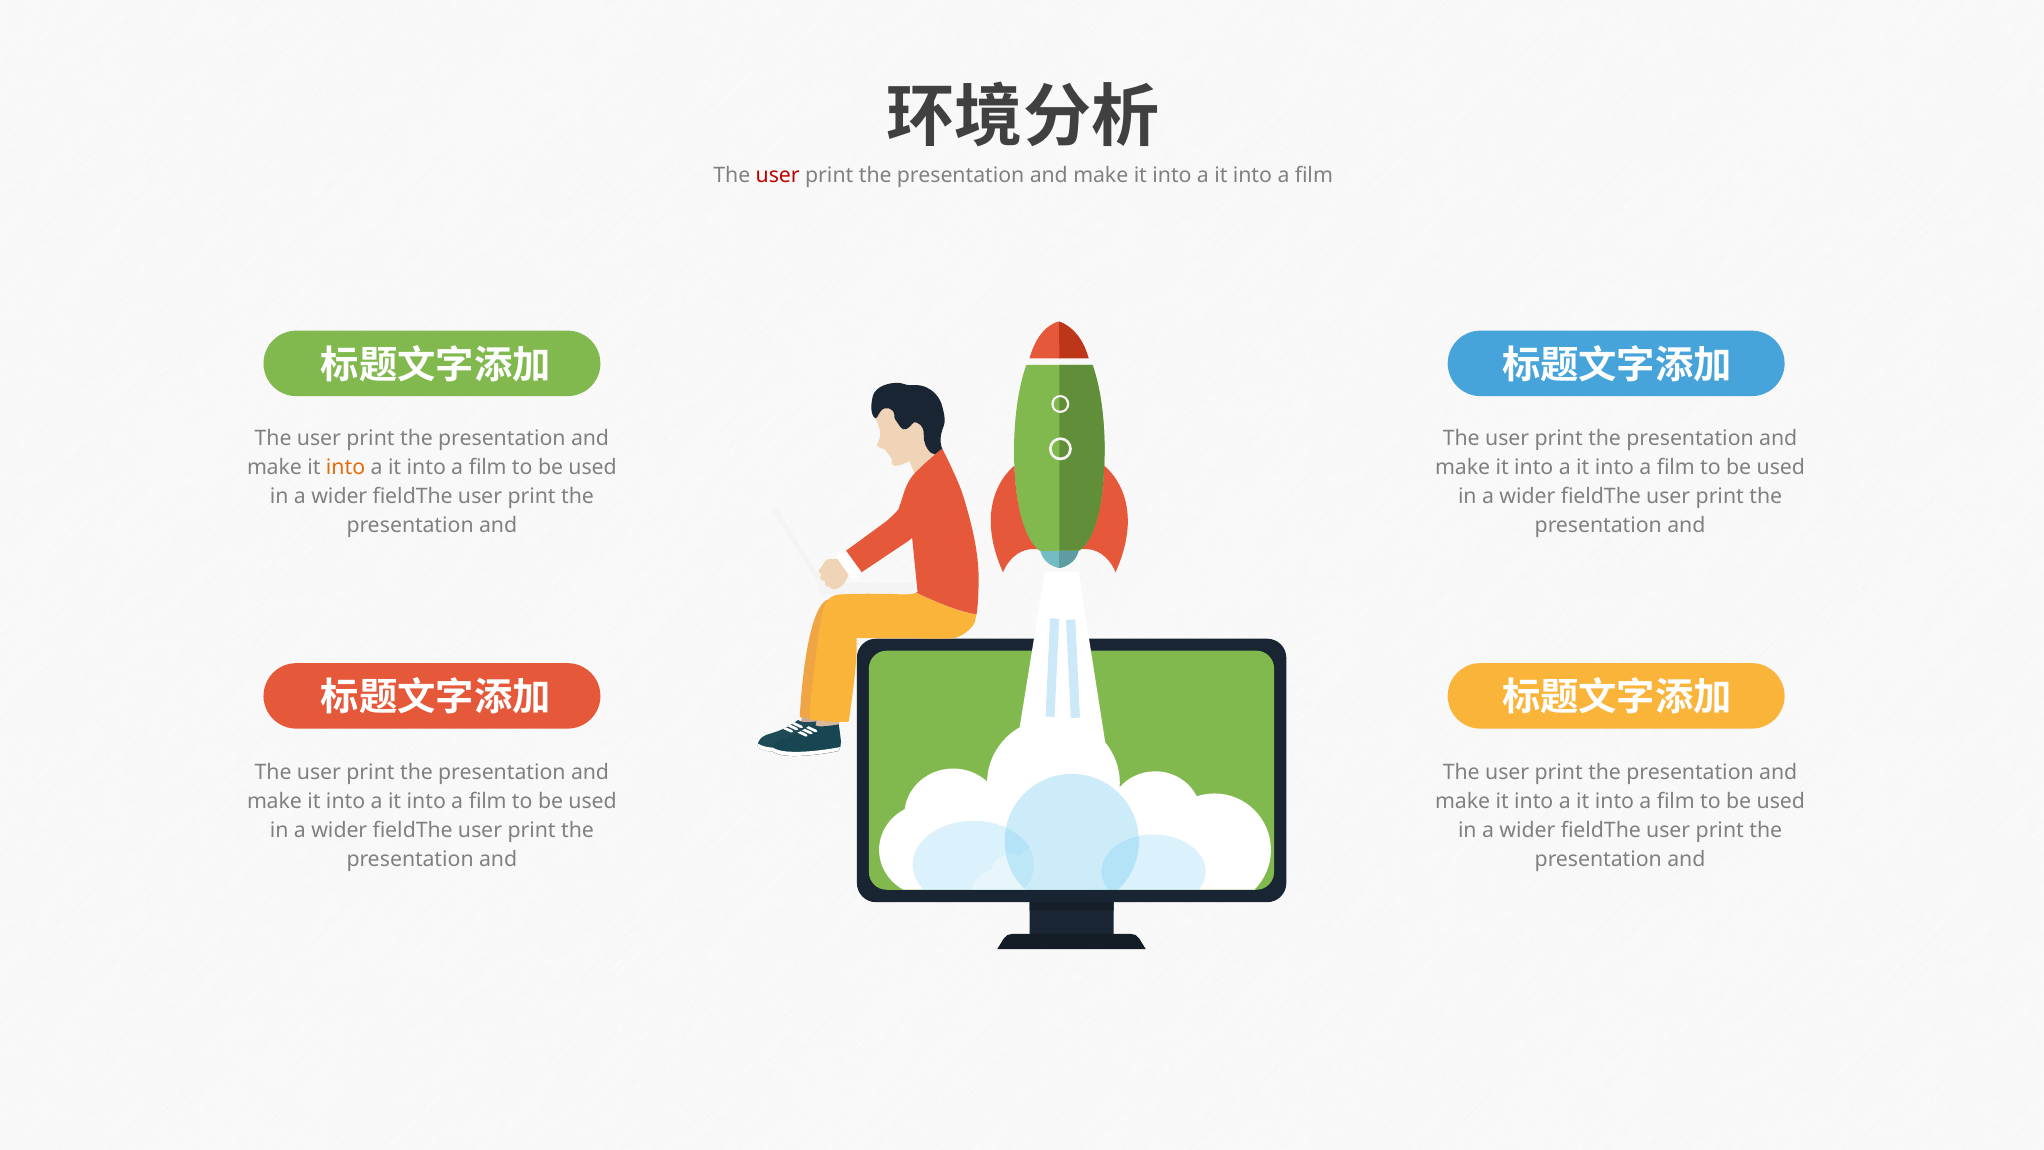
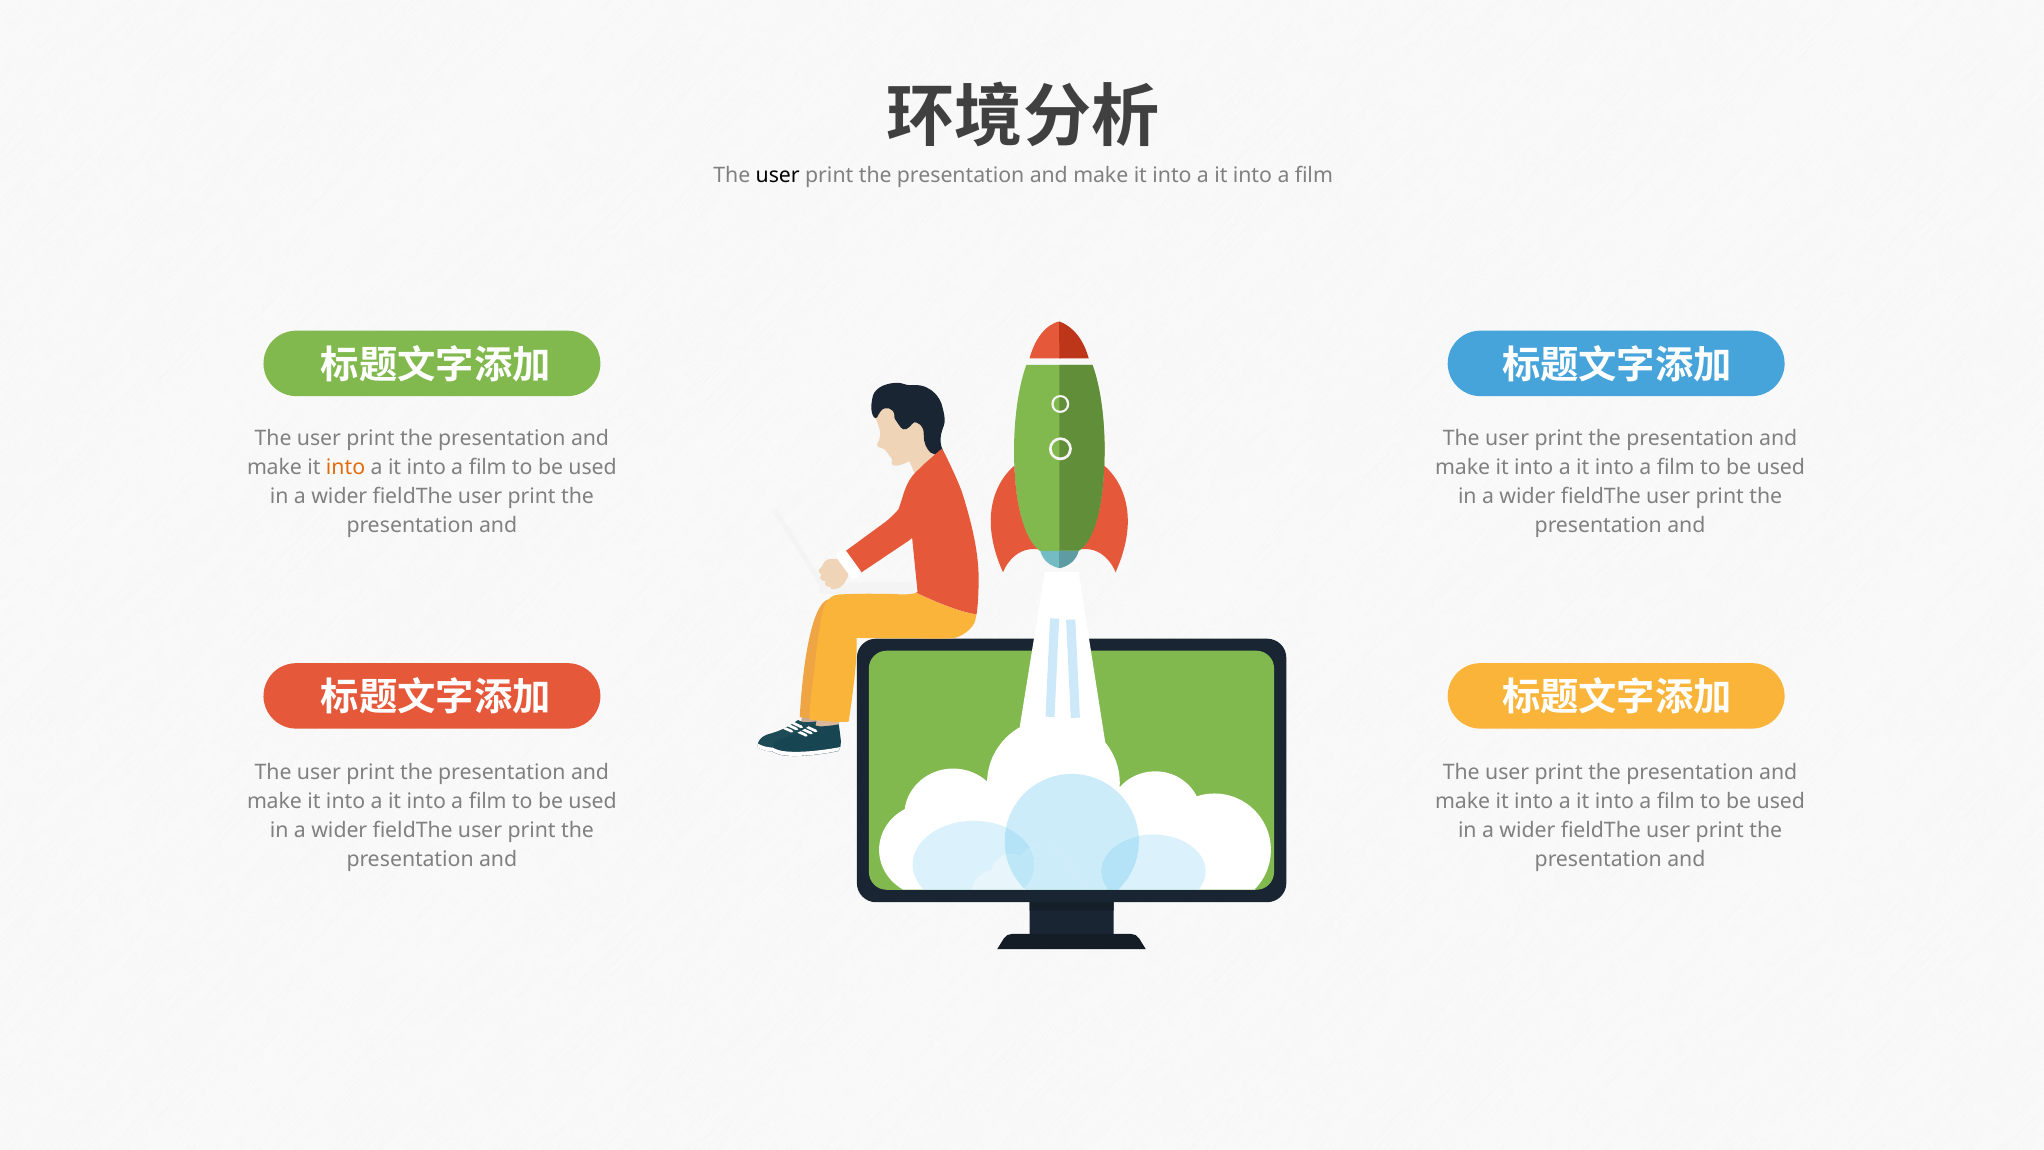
user at (778, 176) colour: red -> black
